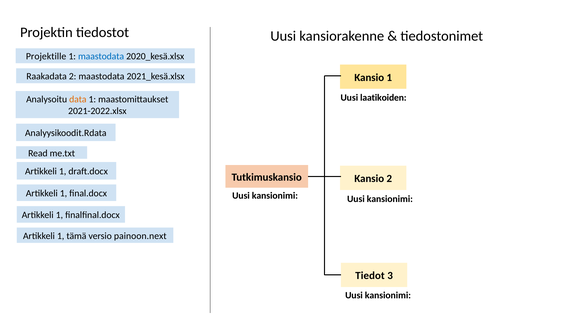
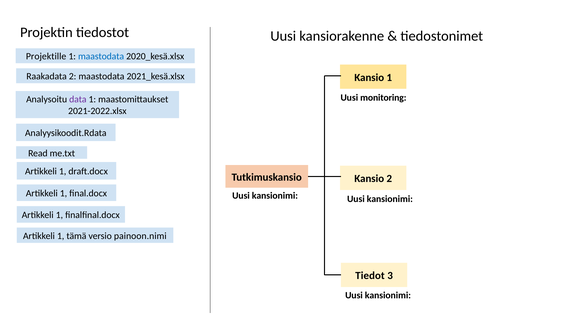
laatikoiden: laatikoiden -> monitoring
data colour: orange -> purple
painoon.next: painoon.next -> painoon.nimi
